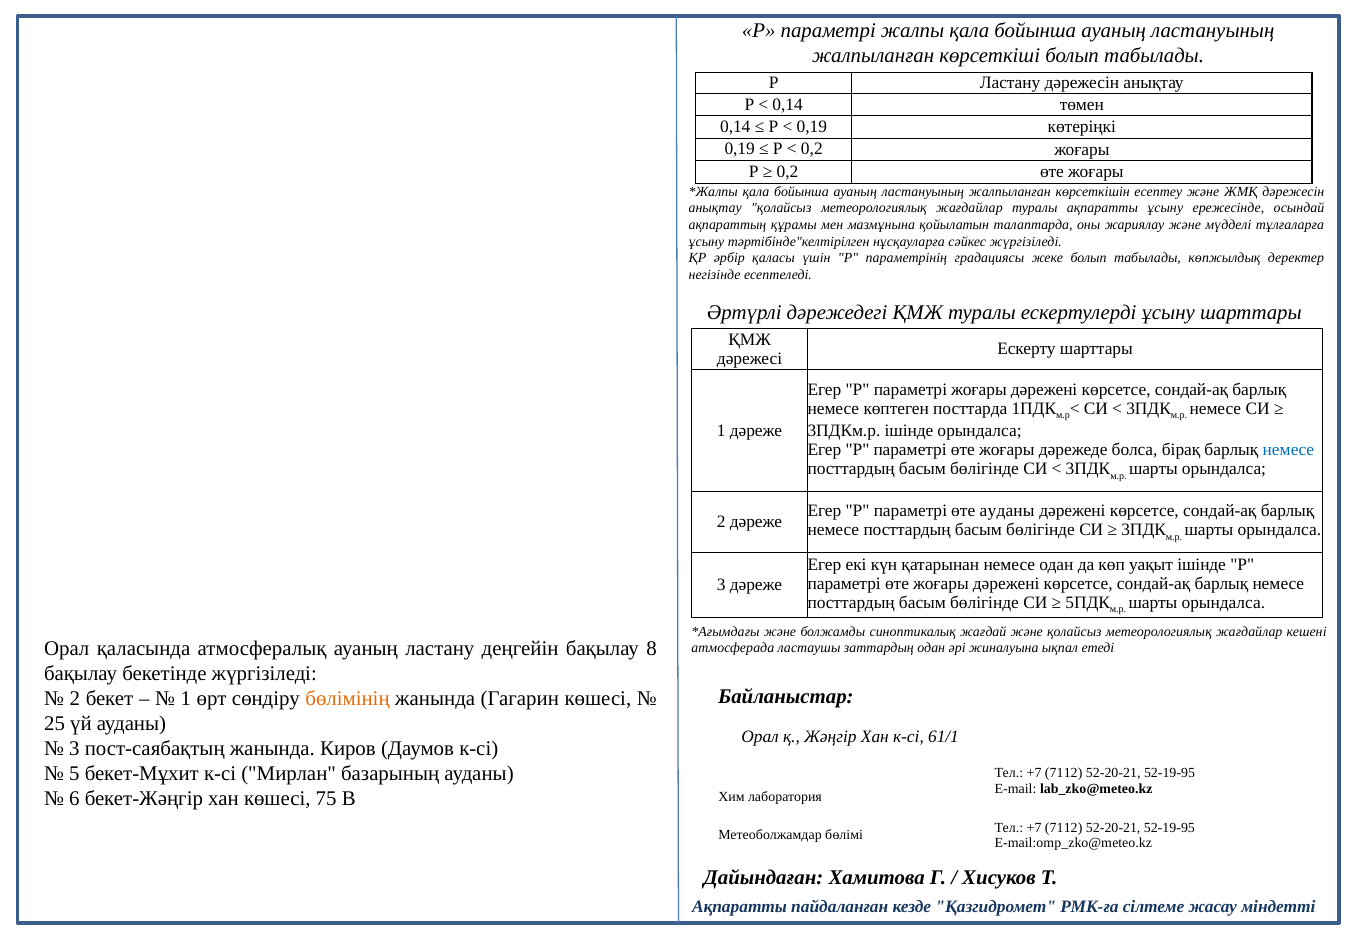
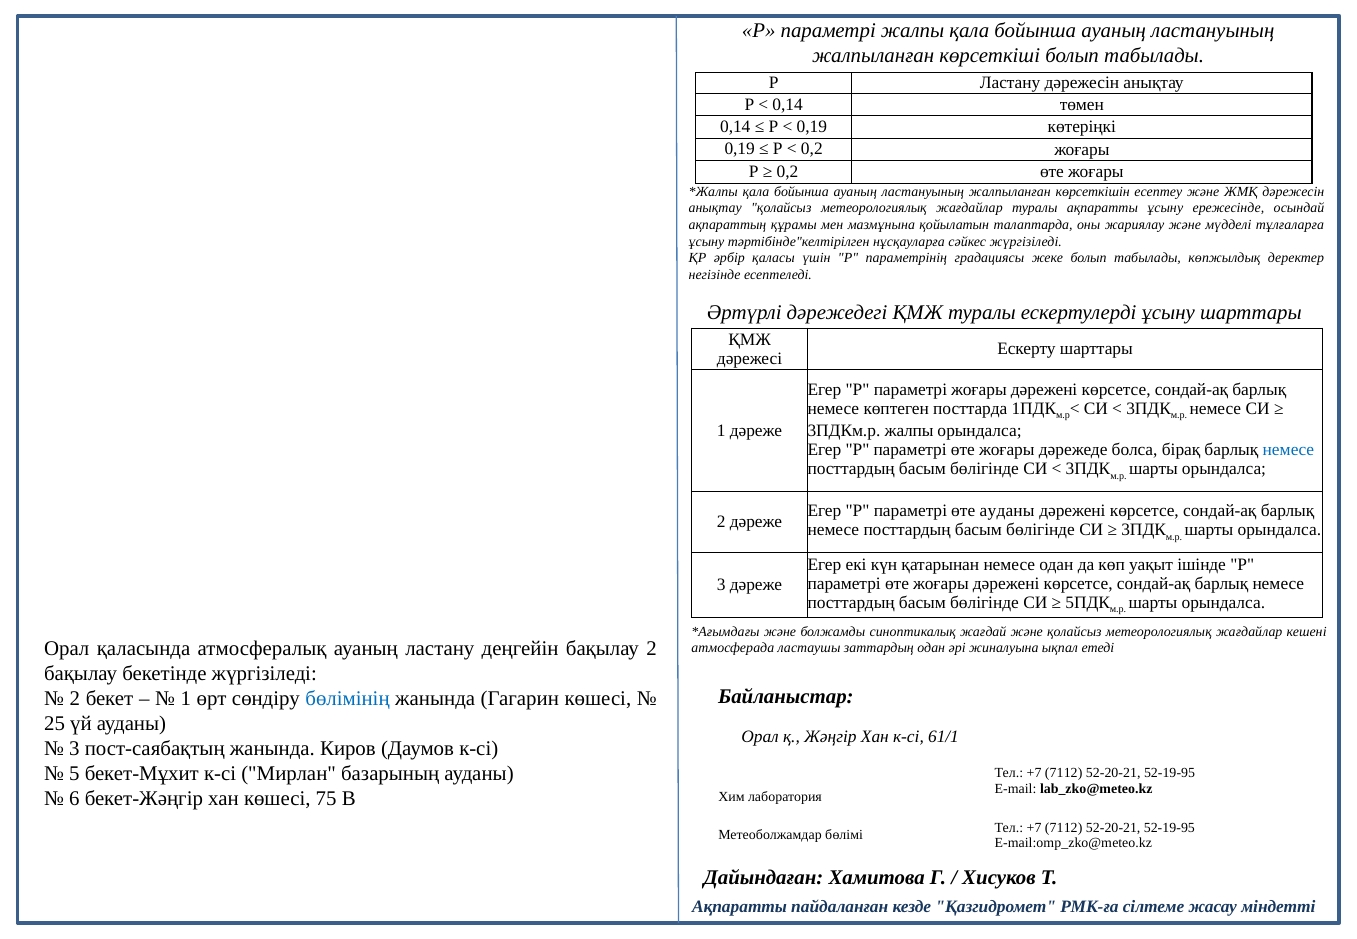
3ПДКм.р ішінде: ішінде -> жалпы
бақылау 8: 8 -> 2
бөлімінің colour: orange -> blue
